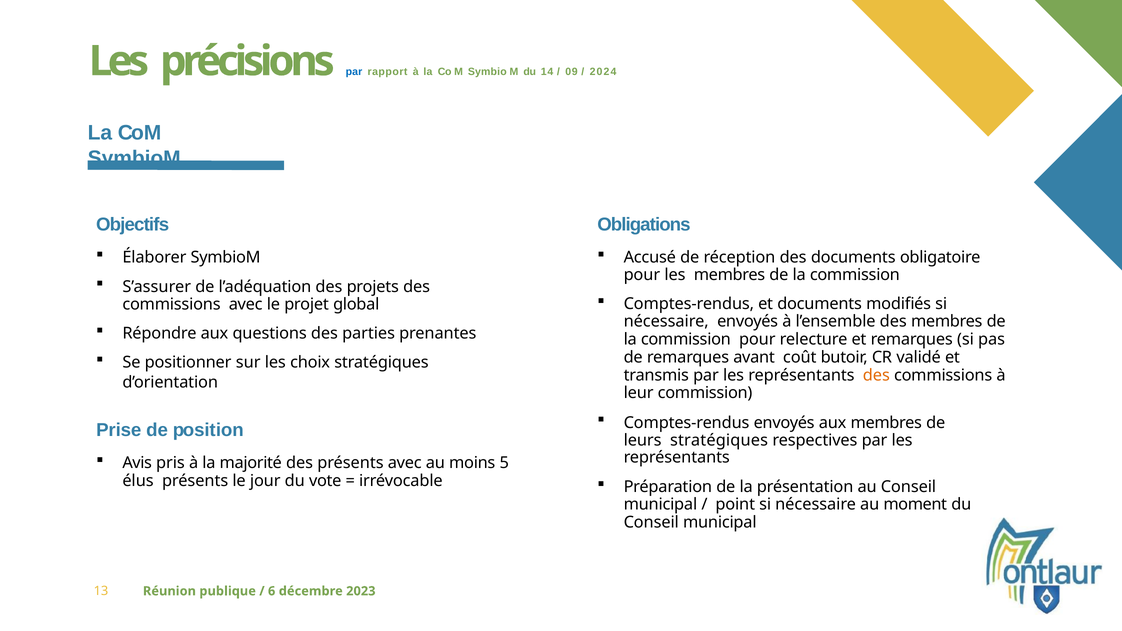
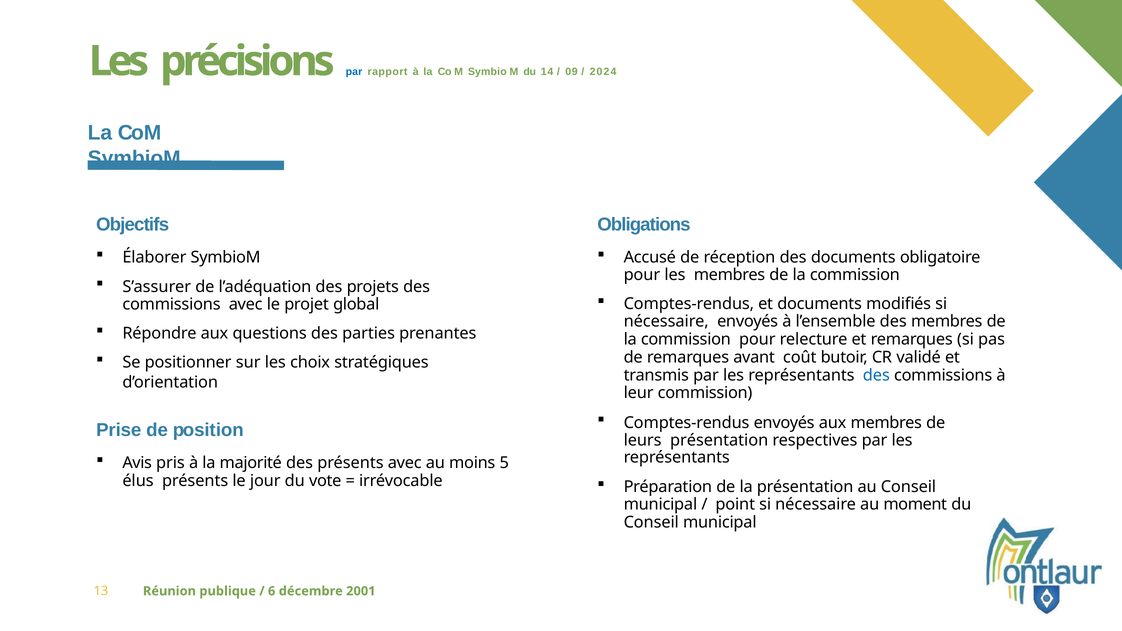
des at (876, 375) colour: orange -> blue
leurs stratégiques: stratégiques -> présentation
2023: 2023 -> 2001
